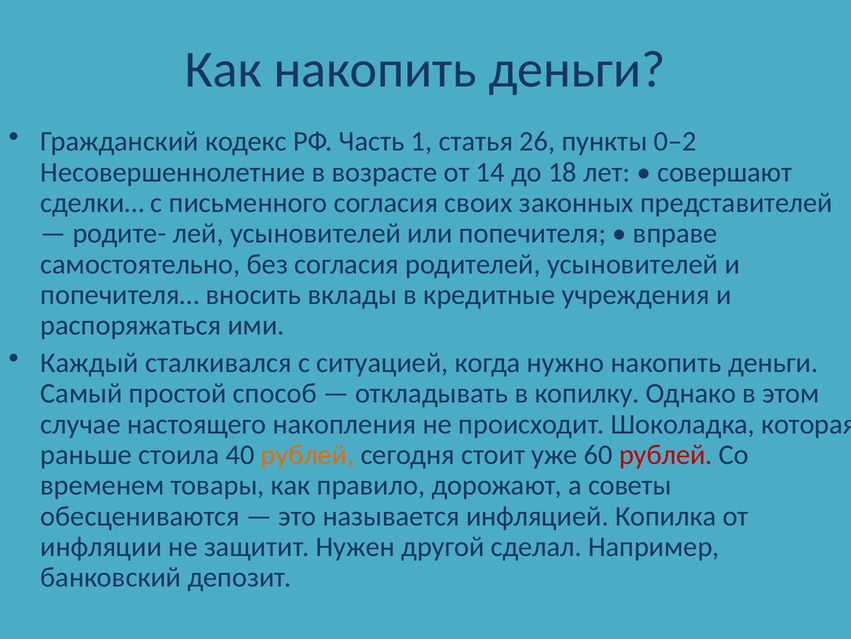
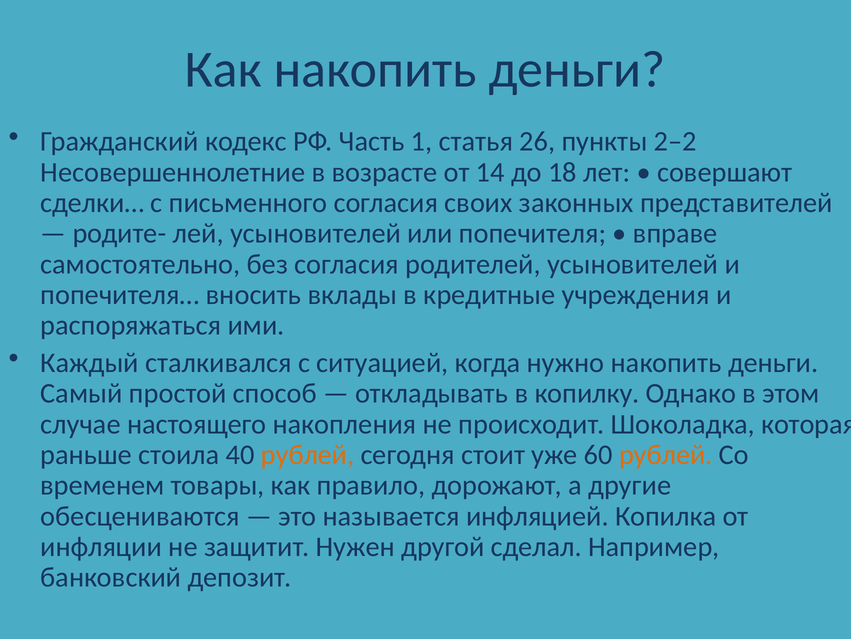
0–2: 0–2 -> 2–2
рублей at (666, 454) colour: red -> orange
советы: советы -> другие
